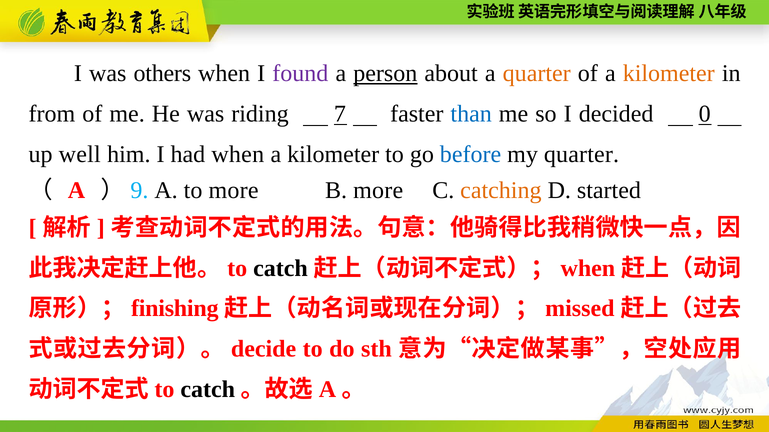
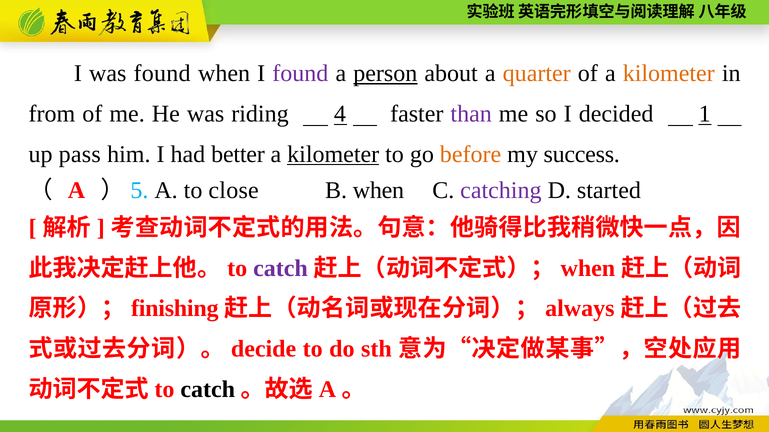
was others: others -> found
7: 7 -> 4
than colour: blue -> purple
0: 0 -> 1
well: well -> pass
had when: when -> better
kilometer at (333, 154) underline: none -> present
before colour: blue -> orange
my quarter: quarter -> success
9: 9 -> 5
to more: more -> close
B more: more -> when
catching colour: orange -> purple
catch at (281, 269) colour: black -> purple
missed: missed -> always
